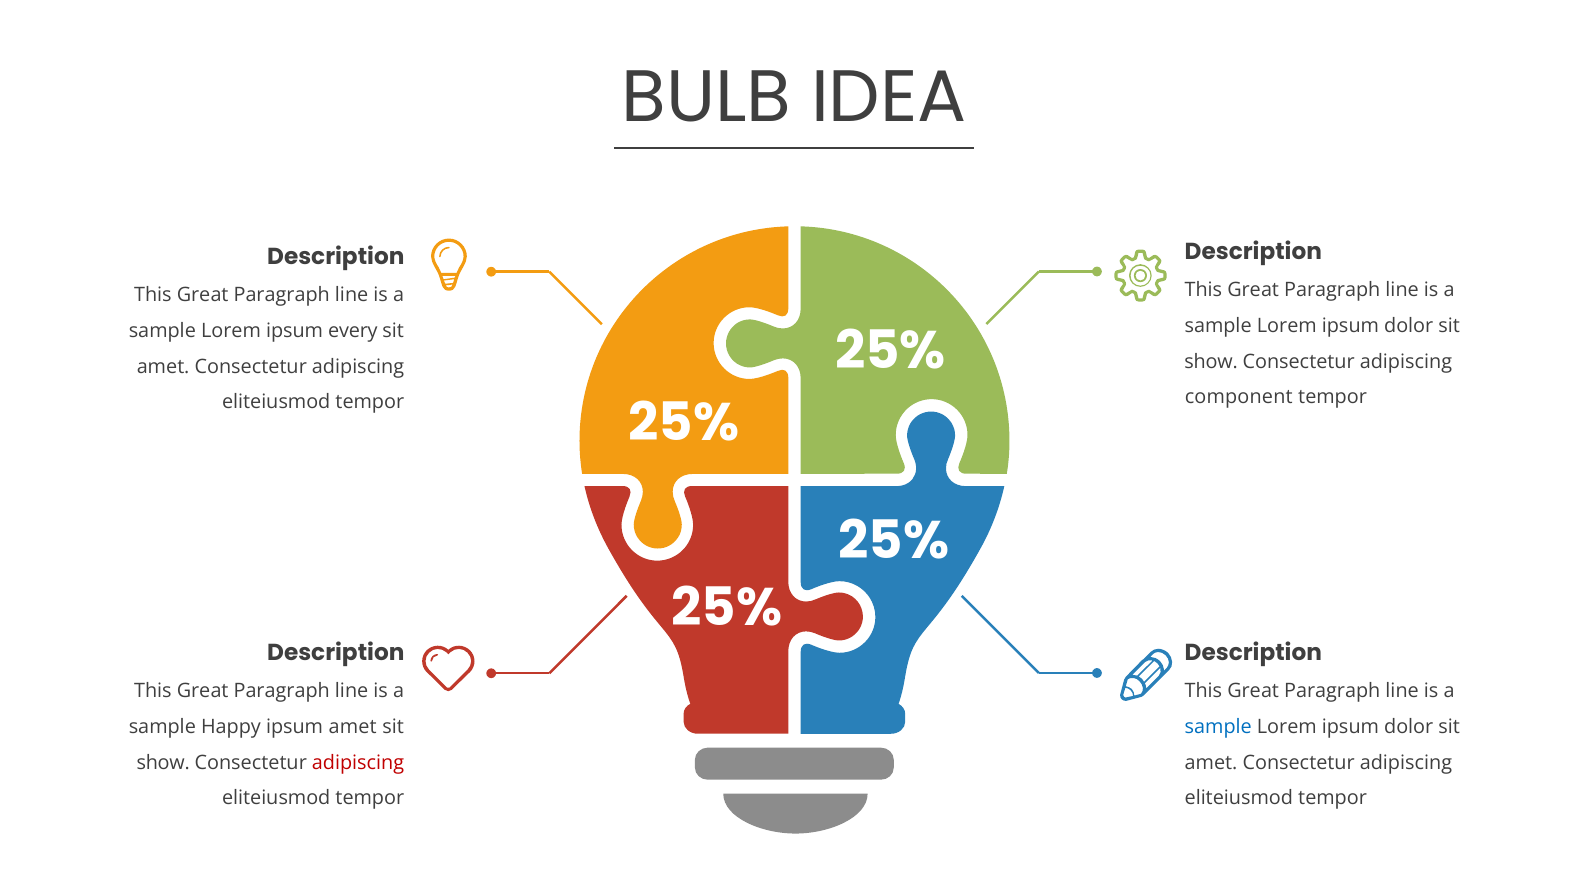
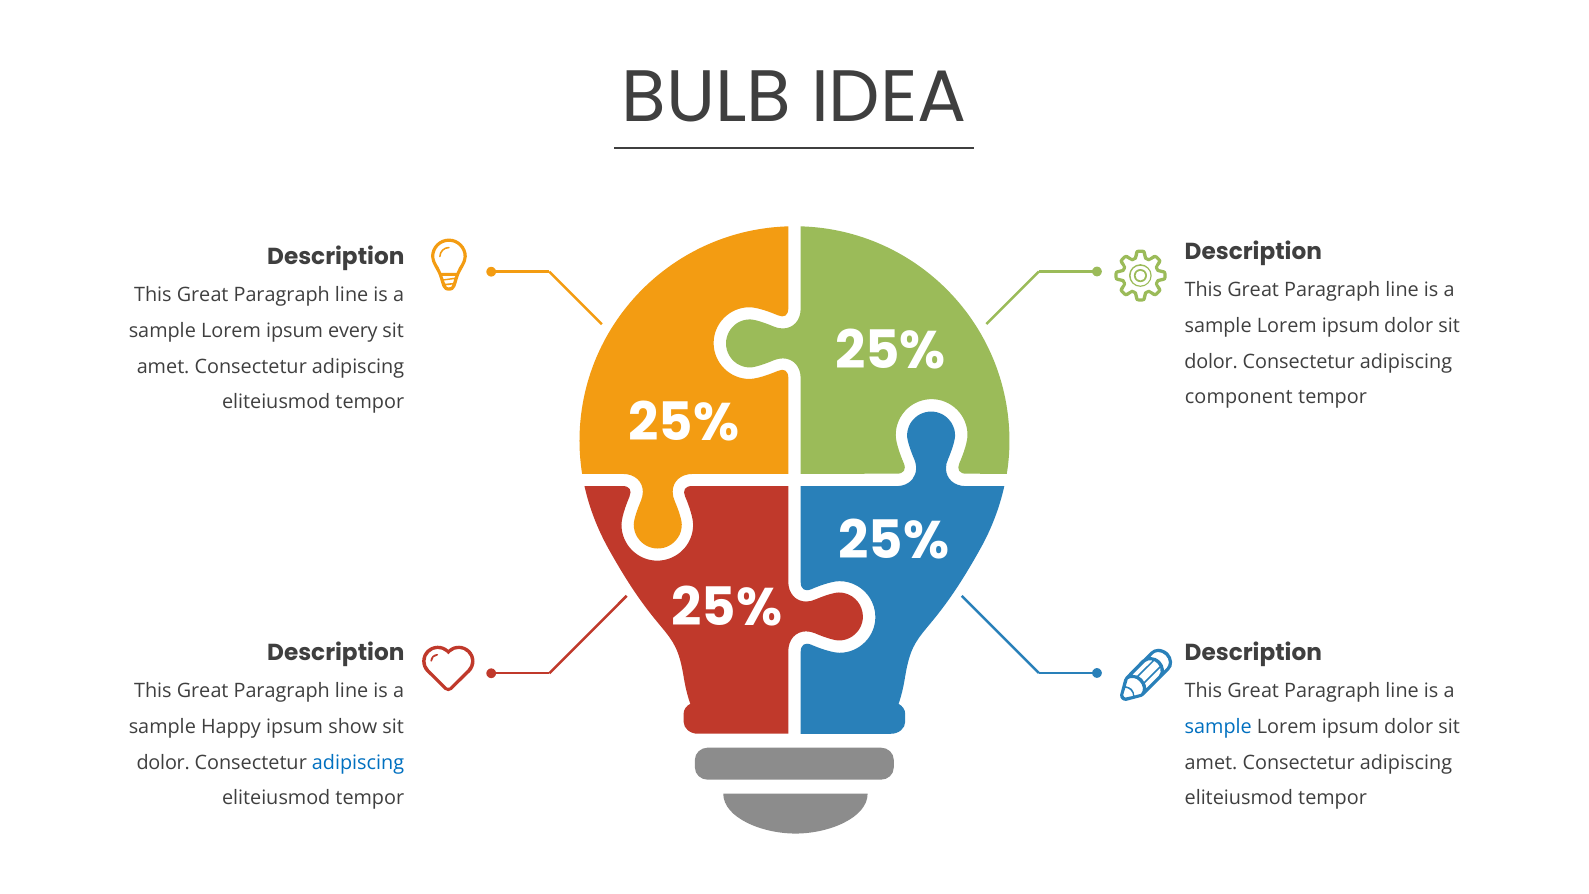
show at (1211, 361): show -> dolor
ipsum amet: amet -> show
show at (163, 762): show -> dolor
adipiscing at (358, 762) colour: red -> blue
